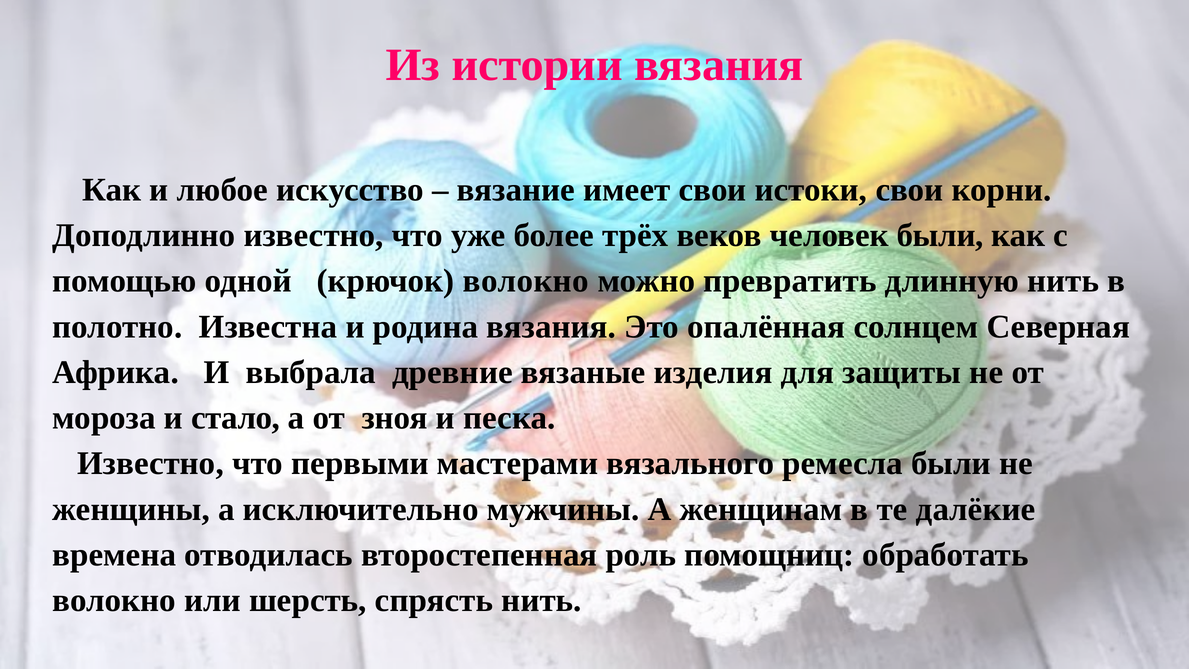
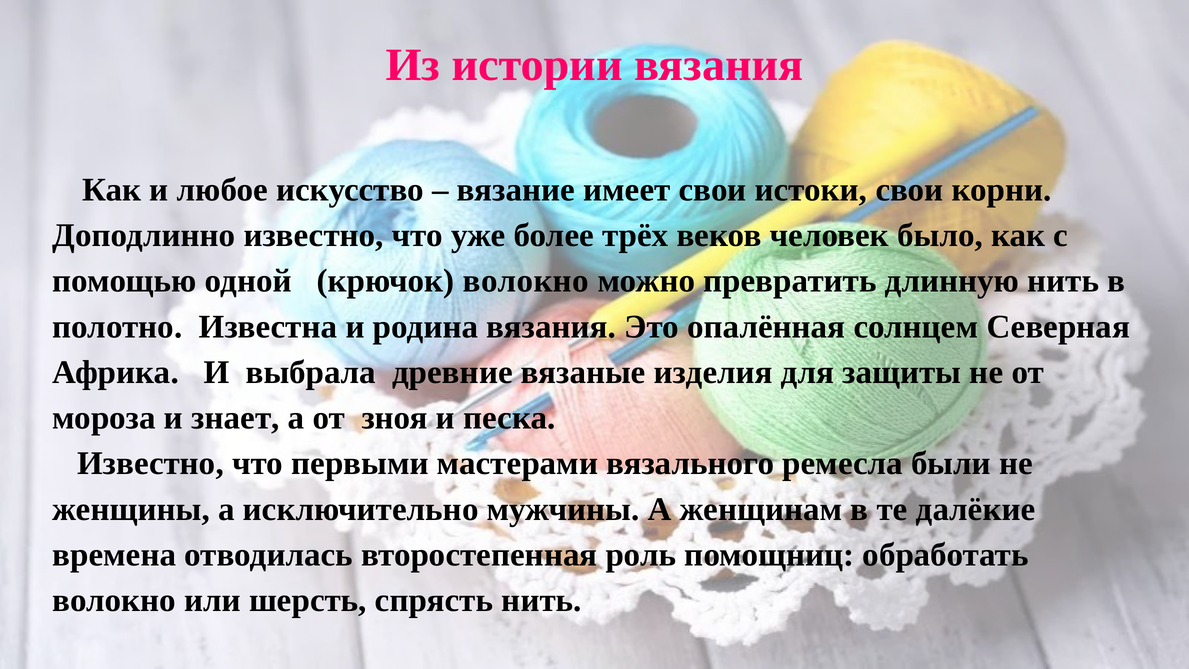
человек были: были -> было
стало: стало -> знает
